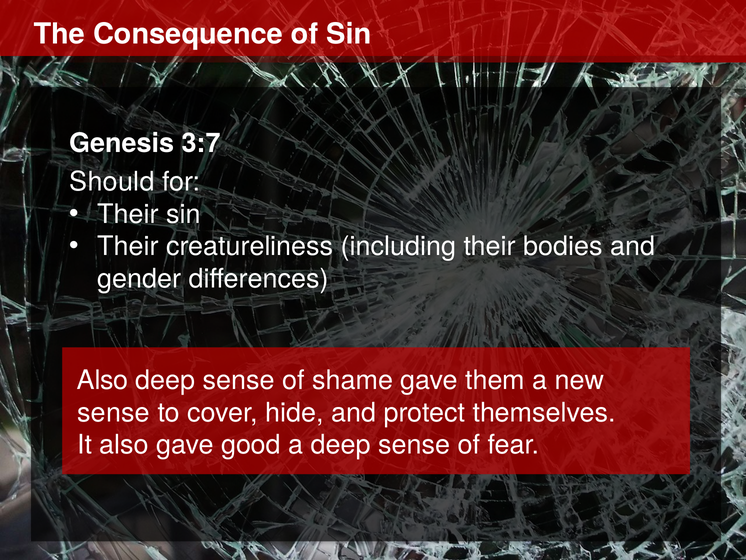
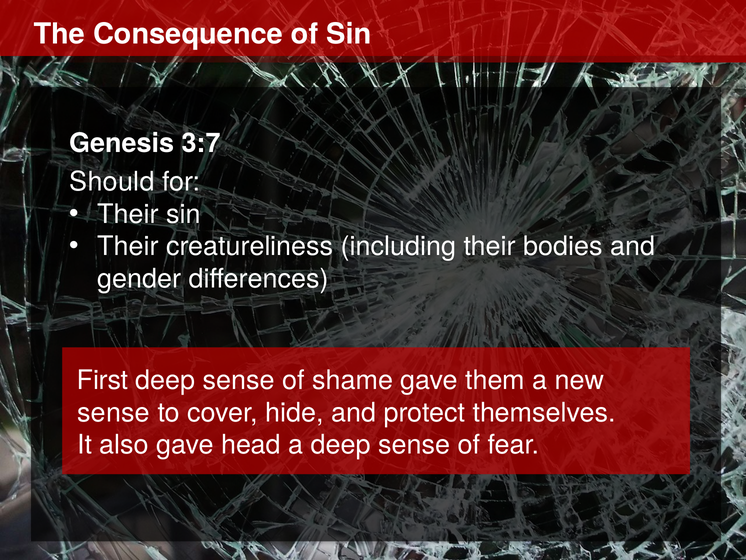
Also at (103, 380): Also -> First
good: good -> head
